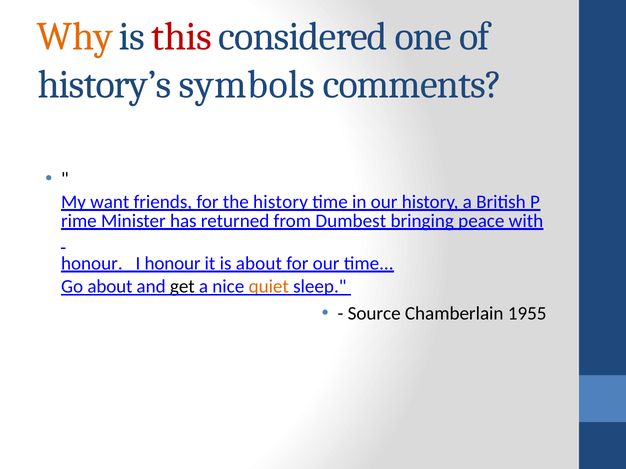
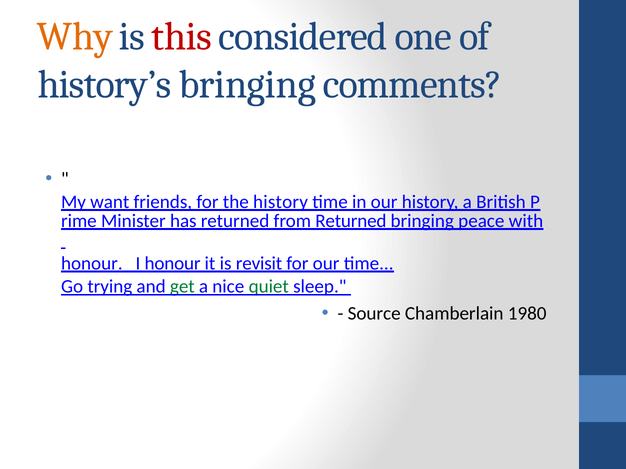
history’s symbols: symbols -> bringing
from Dumbest: Dumbest -> Returned
is about: about -> revisit
Go about: about -> trying
get colour: black -> green
quiet colour: orange -> green
1955: 1955 -> 1980
